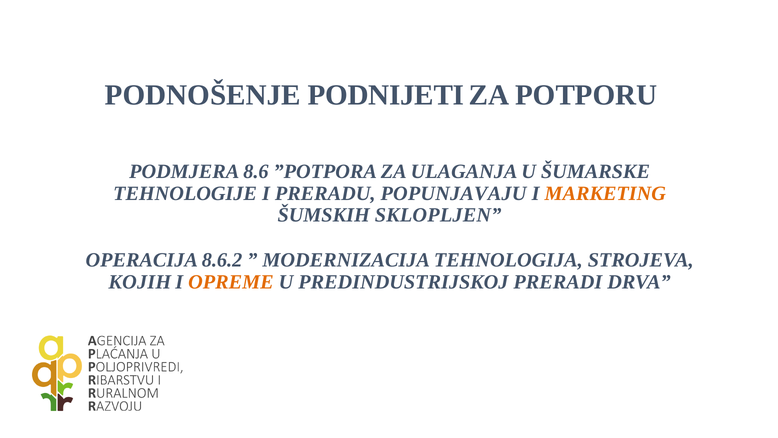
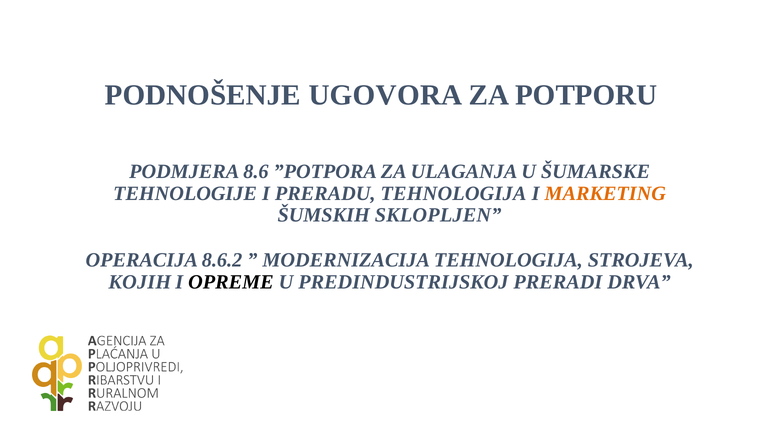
PODNIJETI: PODNIJETI -> UGOVORA
PRERADU POPUNJAVAJU: POPUNJAVAJU -> TEHNOLOGIJA
OPREME colour: orange -> black
